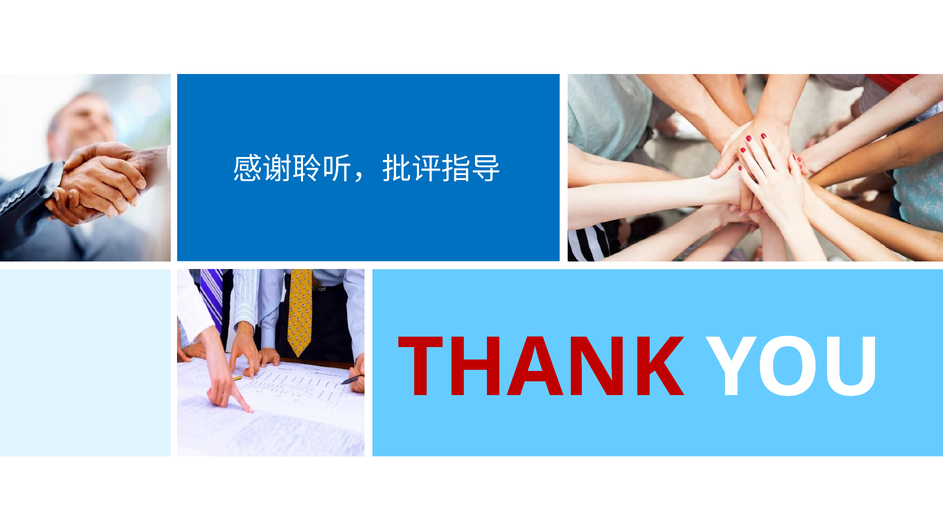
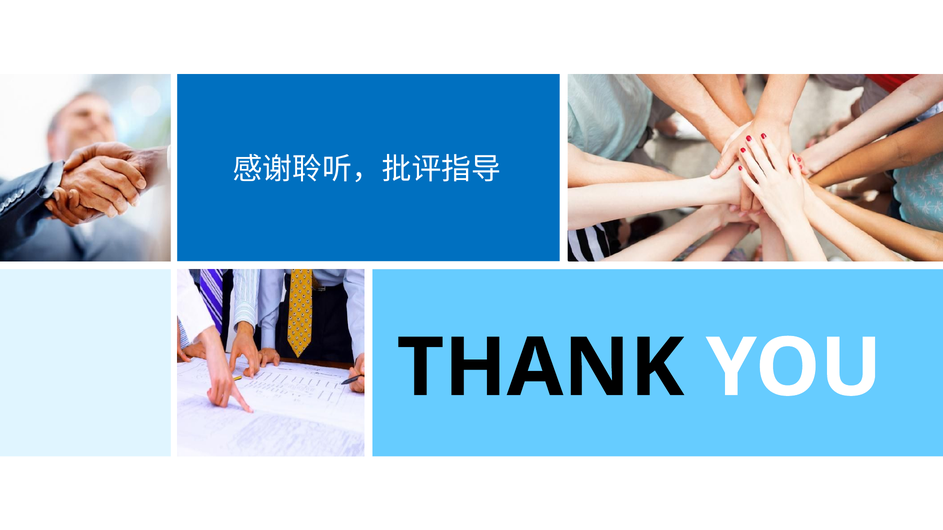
THANK colour: red -> black
